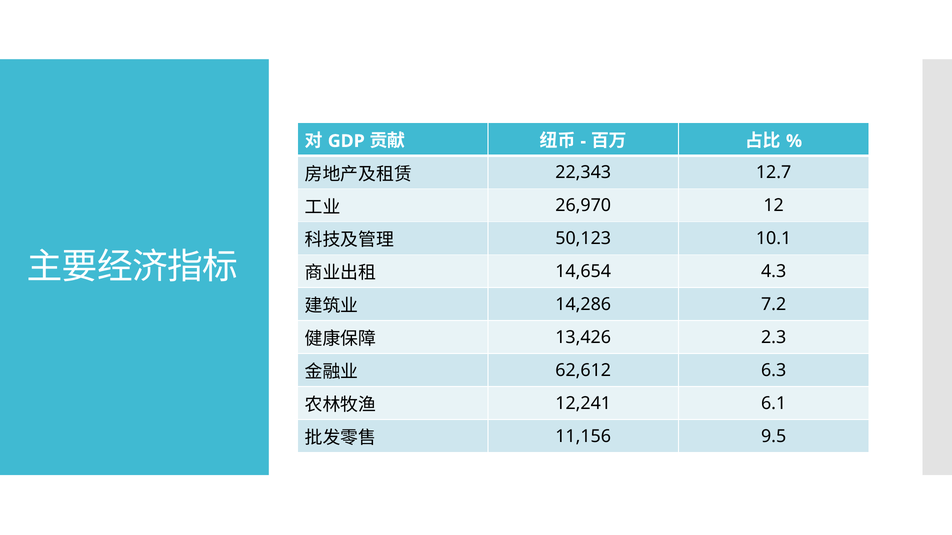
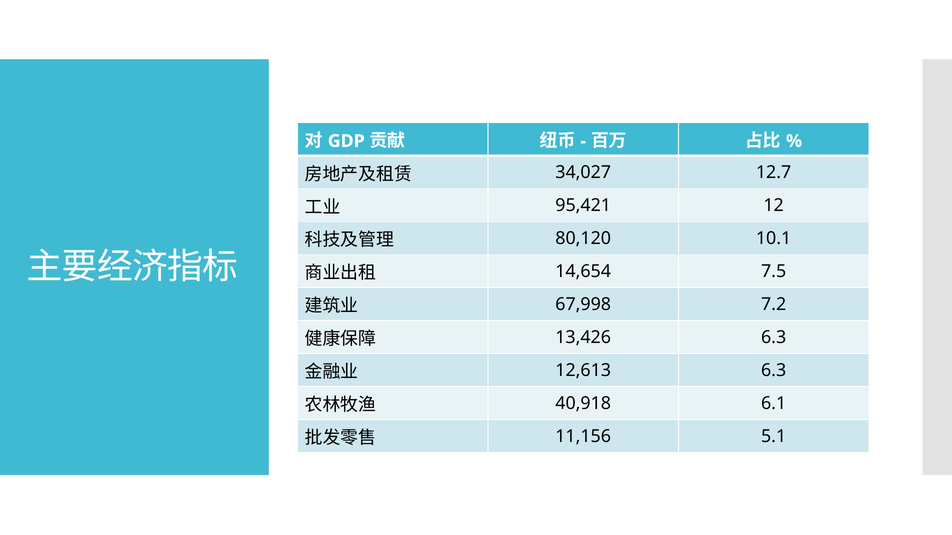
22,343: 22,343 -> 34,027
26,970: 26,970 -> 95,421
50,123: 50,123 -> 80,120
4.3: 4.3 -> 7.5
14,286: 14,286 -> 67,998
13,426 2.3: 2.3 -> 6.3
62,612: 62,612 -> 12,613
12,241: 12,241 -> 40,918
9.5: 9.5 -> 5.1
